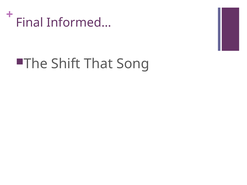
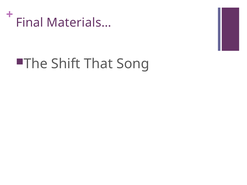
Informed…: Informed… -> Materials…
